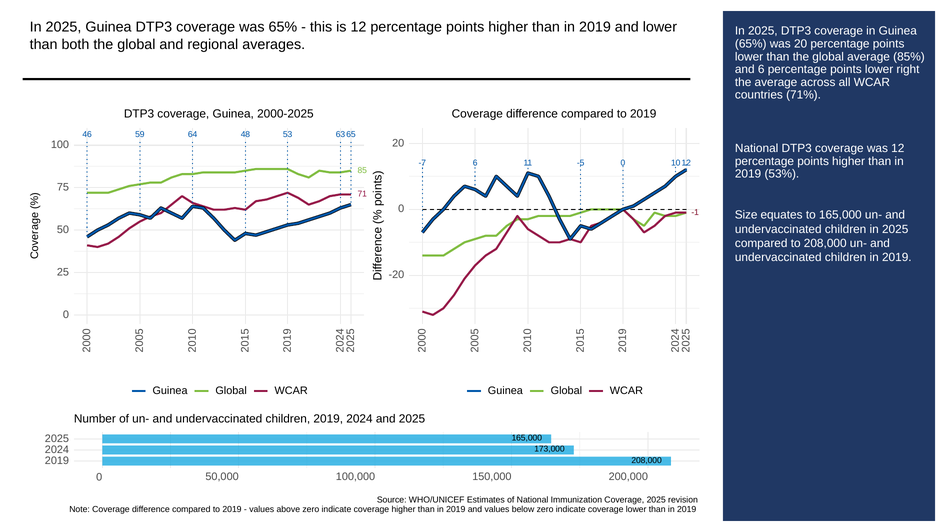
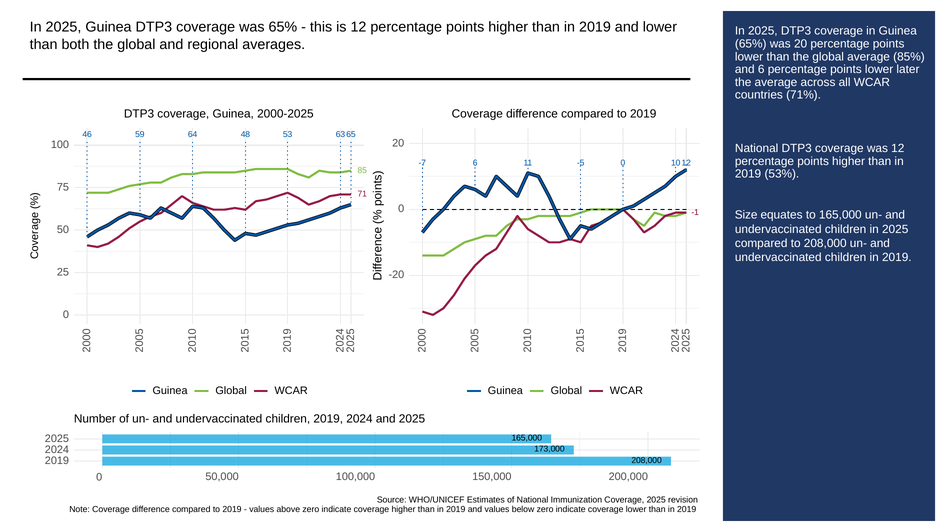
right: right -> later
